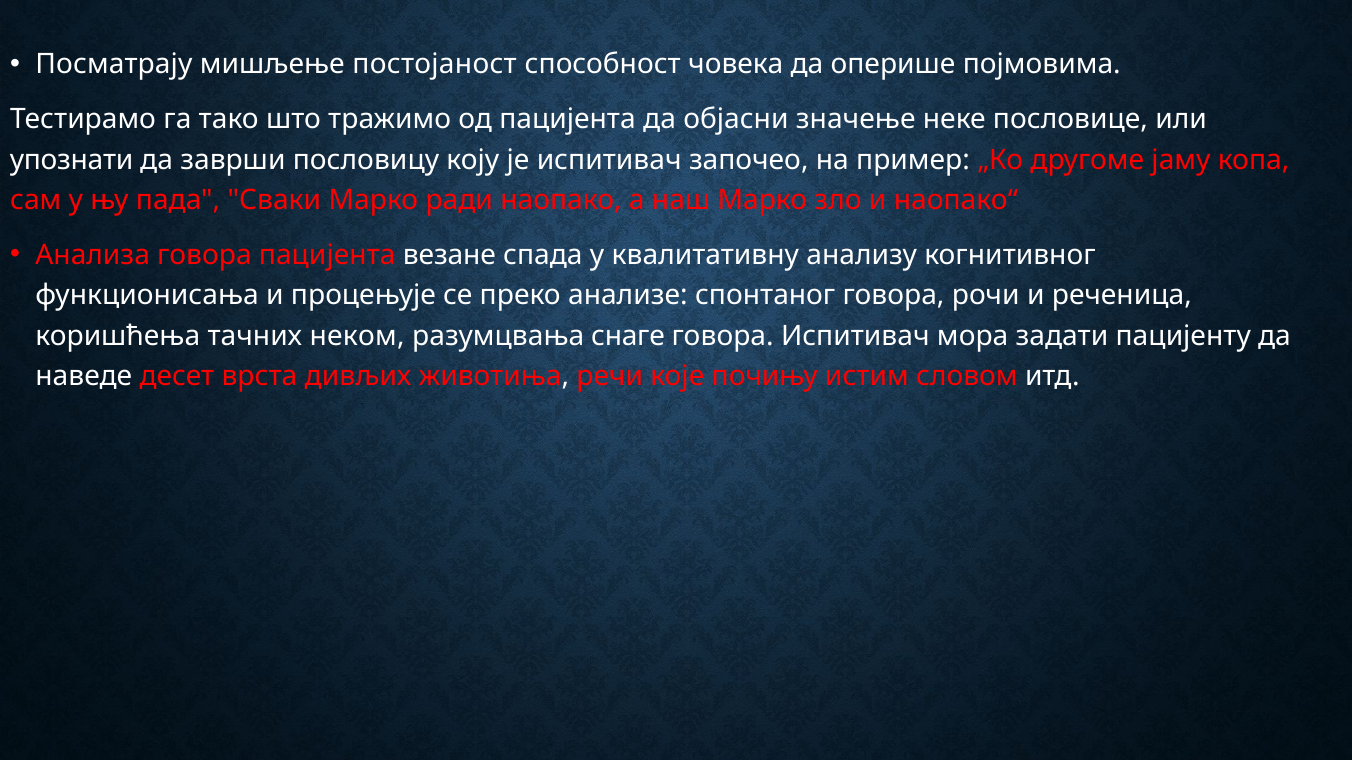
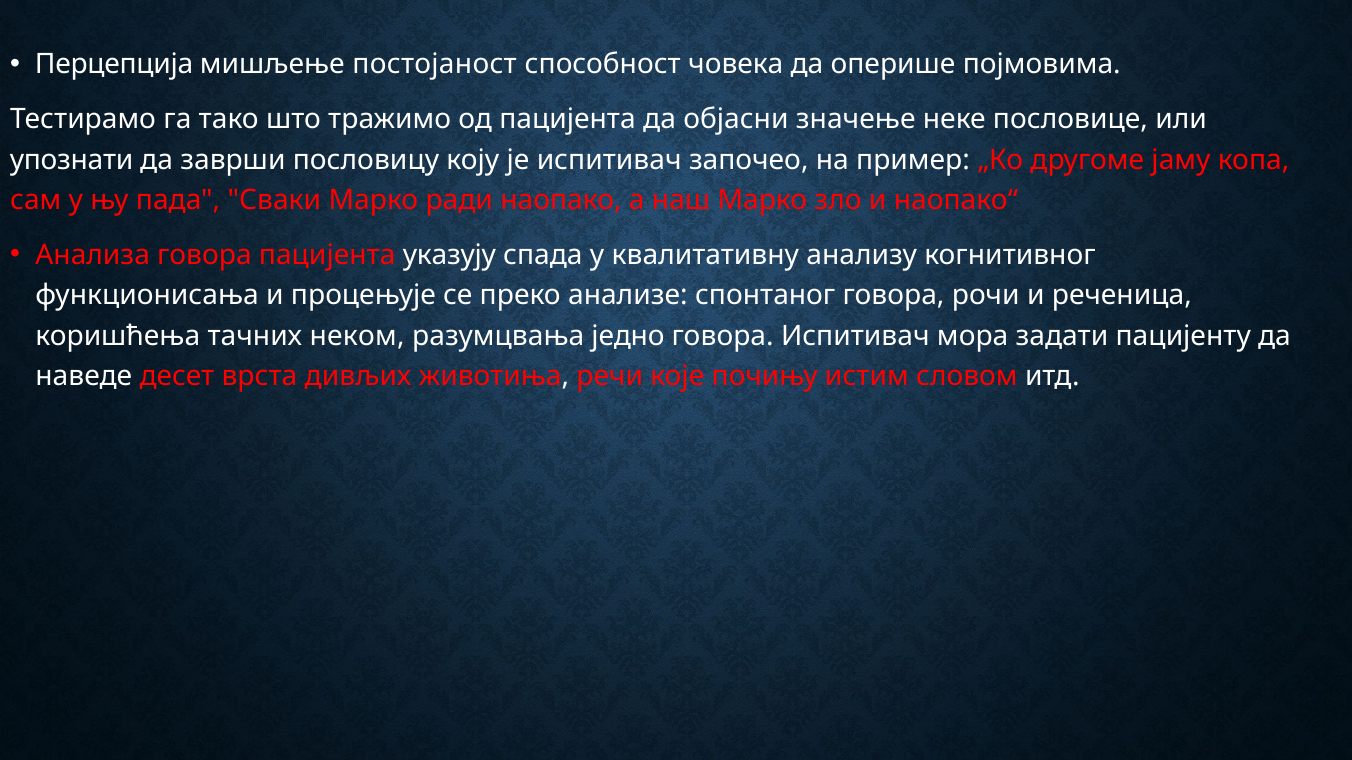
Посматрају: Посматрају -> Перцепција
везане: везане -> указују
снаге: снаге -> једно
